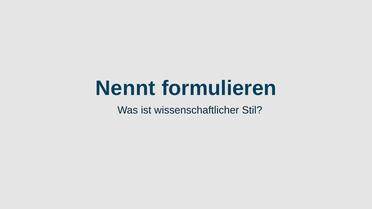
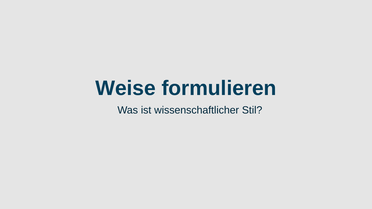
Nennt: Nennt -> Weise
